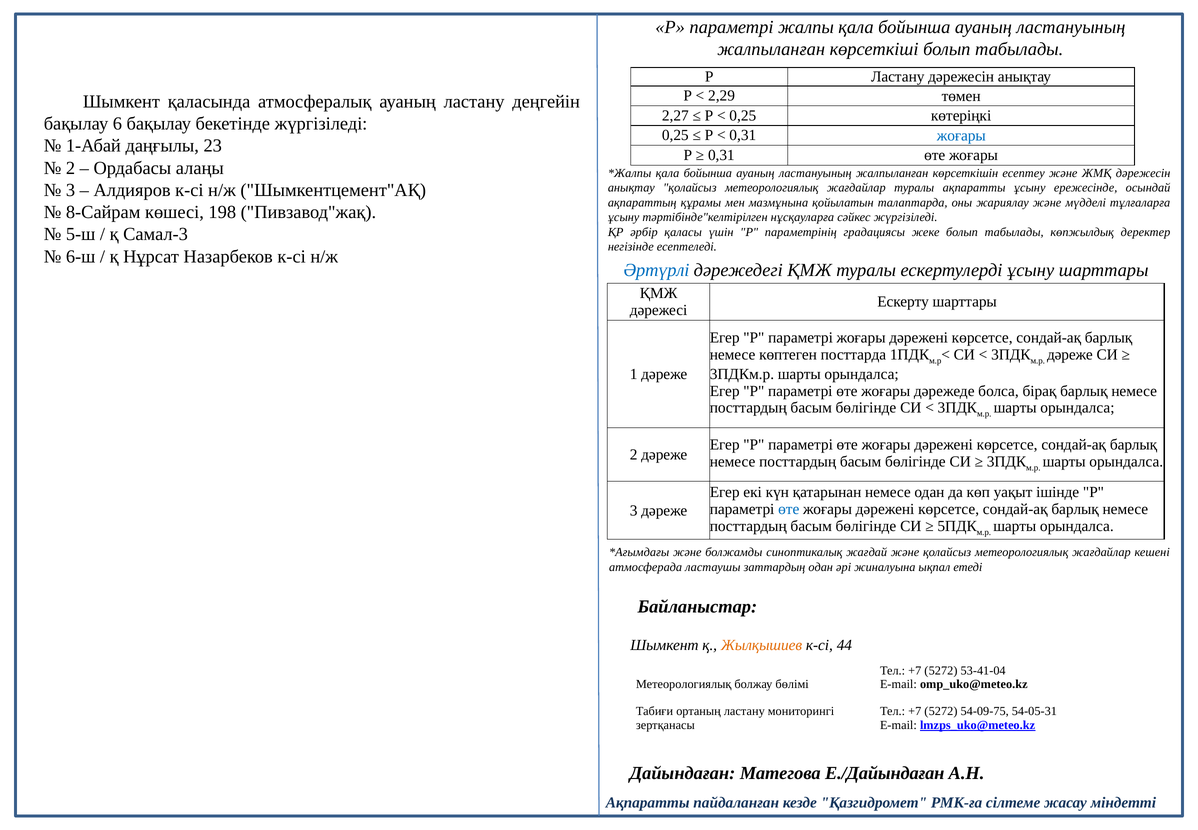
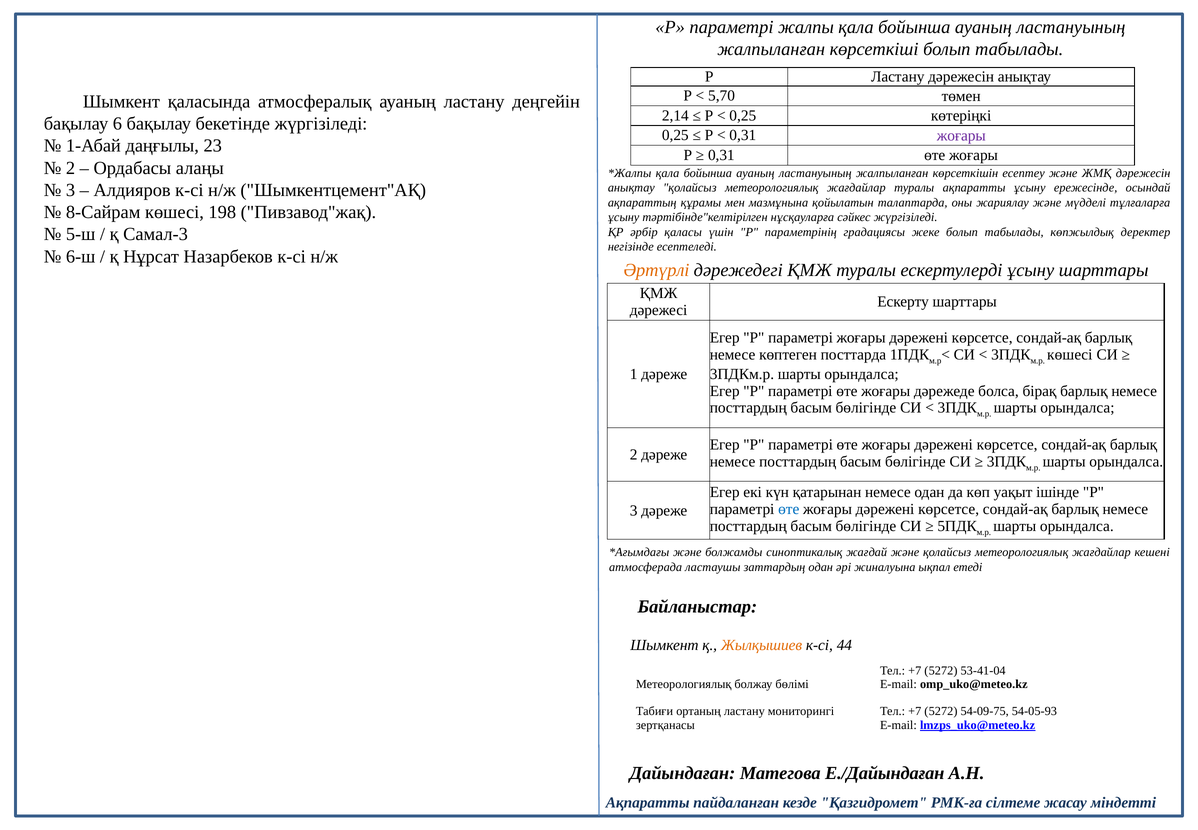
2,29: 2,29 -> 5,70
2,27: 2,27 -> 2,14
жоғары at (961, 135) colour: blue -> purple
Әртүрлі colour: blue -> orange
дәреже at (1070, 354): дәреже -> көшесі
54-05-31: 54-05-31 -> 54-05-93
